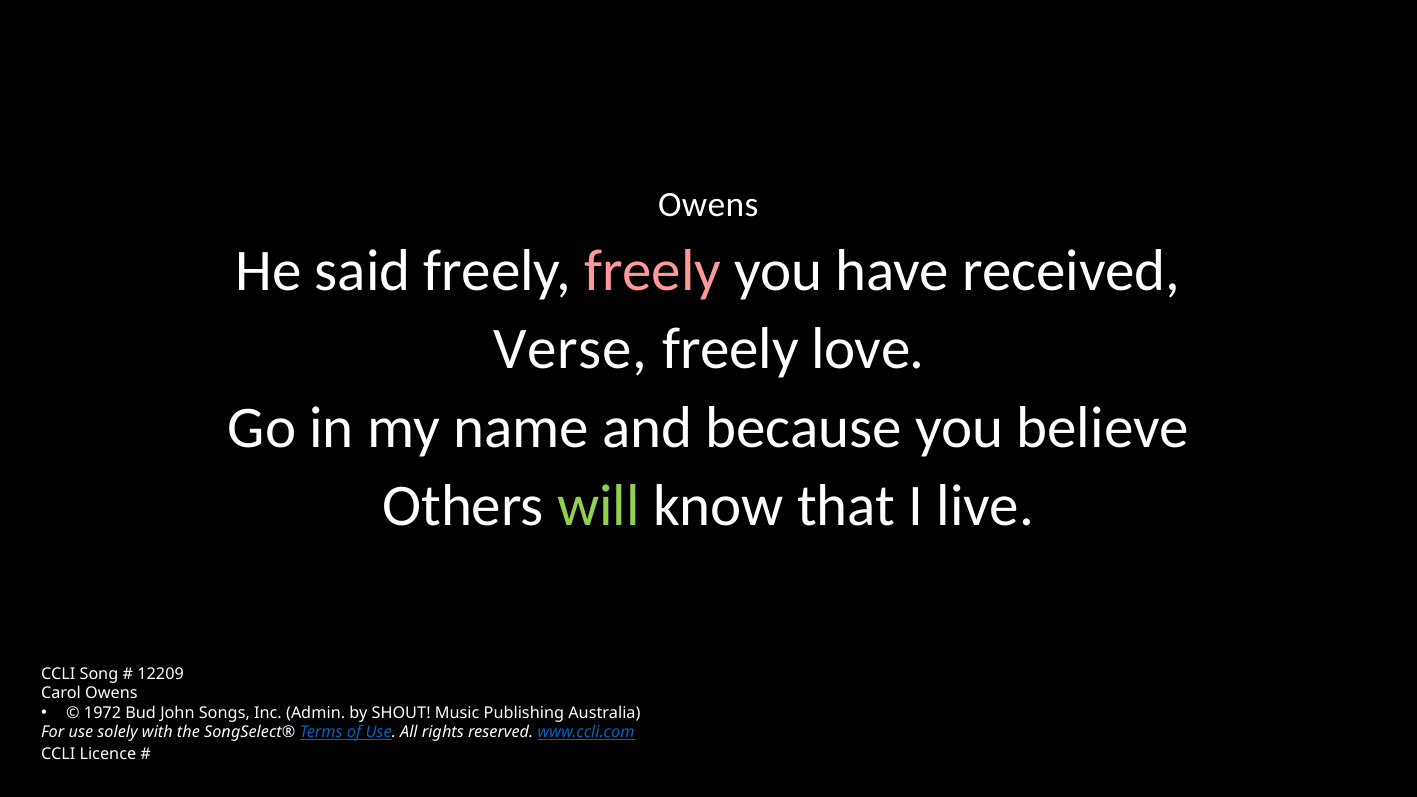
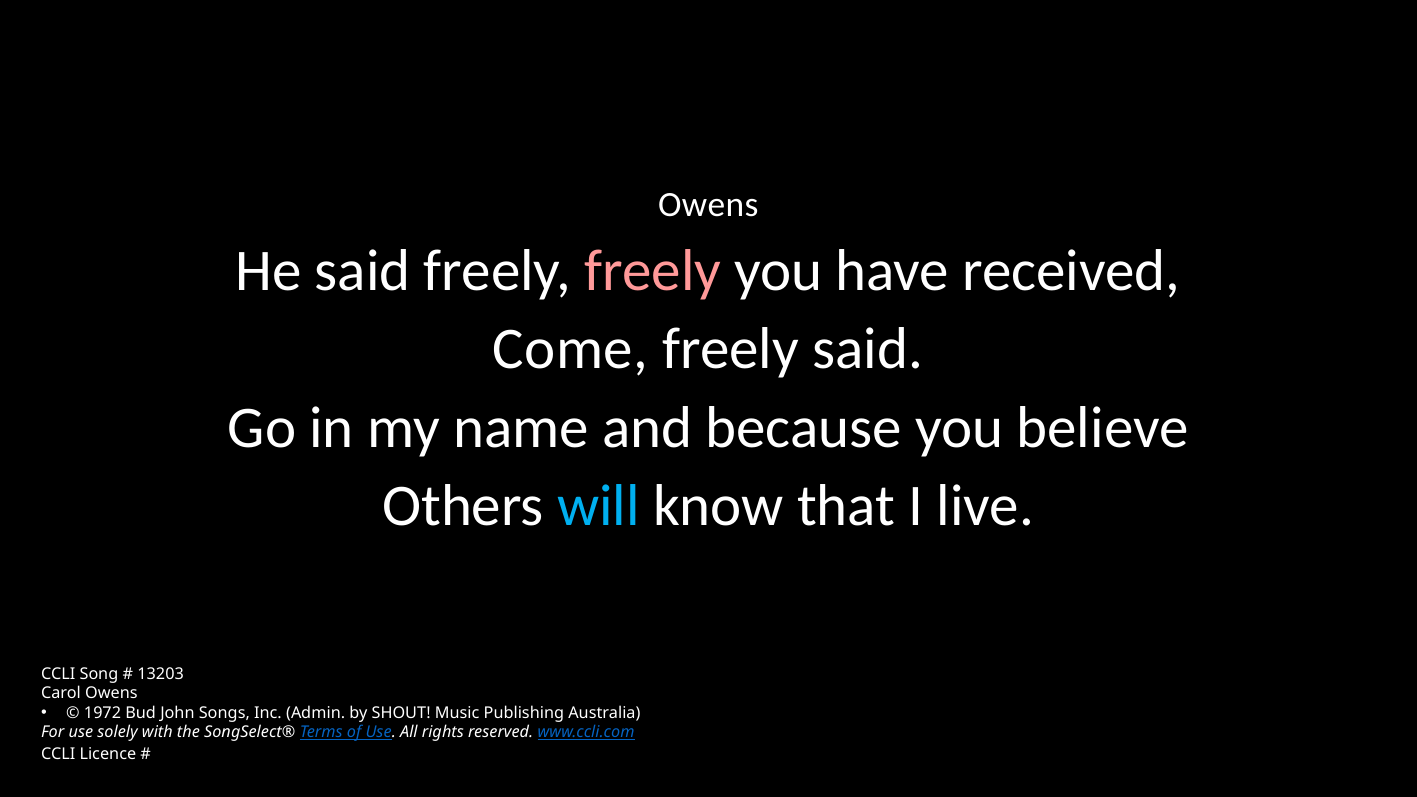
Verse: Verse -> Come
freely love: love -> said
will colour: light green -> light blue
12209: 12209 -> 13203
